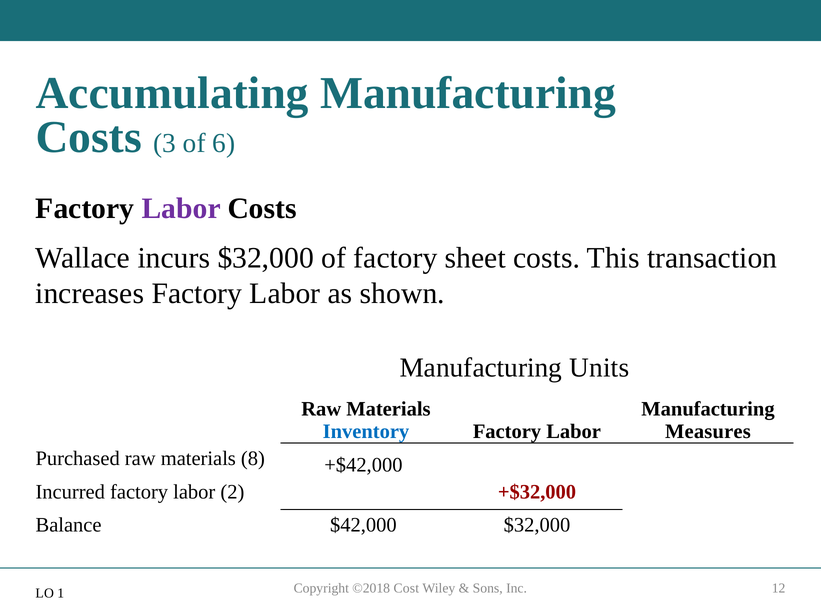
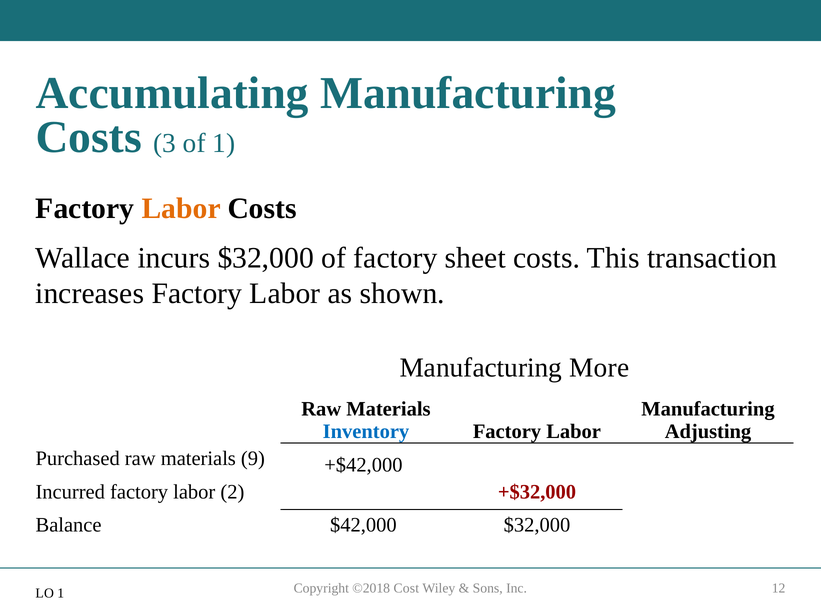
of 6: 6 -> 1
Labor at (181, 209) colour: purple -> orange
Units: Units -> More
Measures: Measures -> Adjusting
8: 8 -> 9
